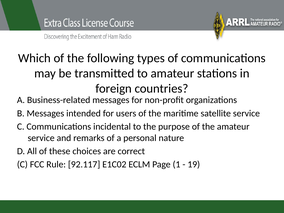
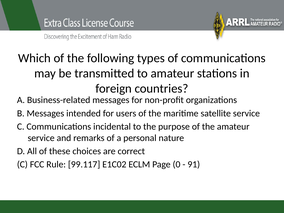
92.117: 92.117 -> 99.117
1: 1 -> 0
19: 19 -> 91
